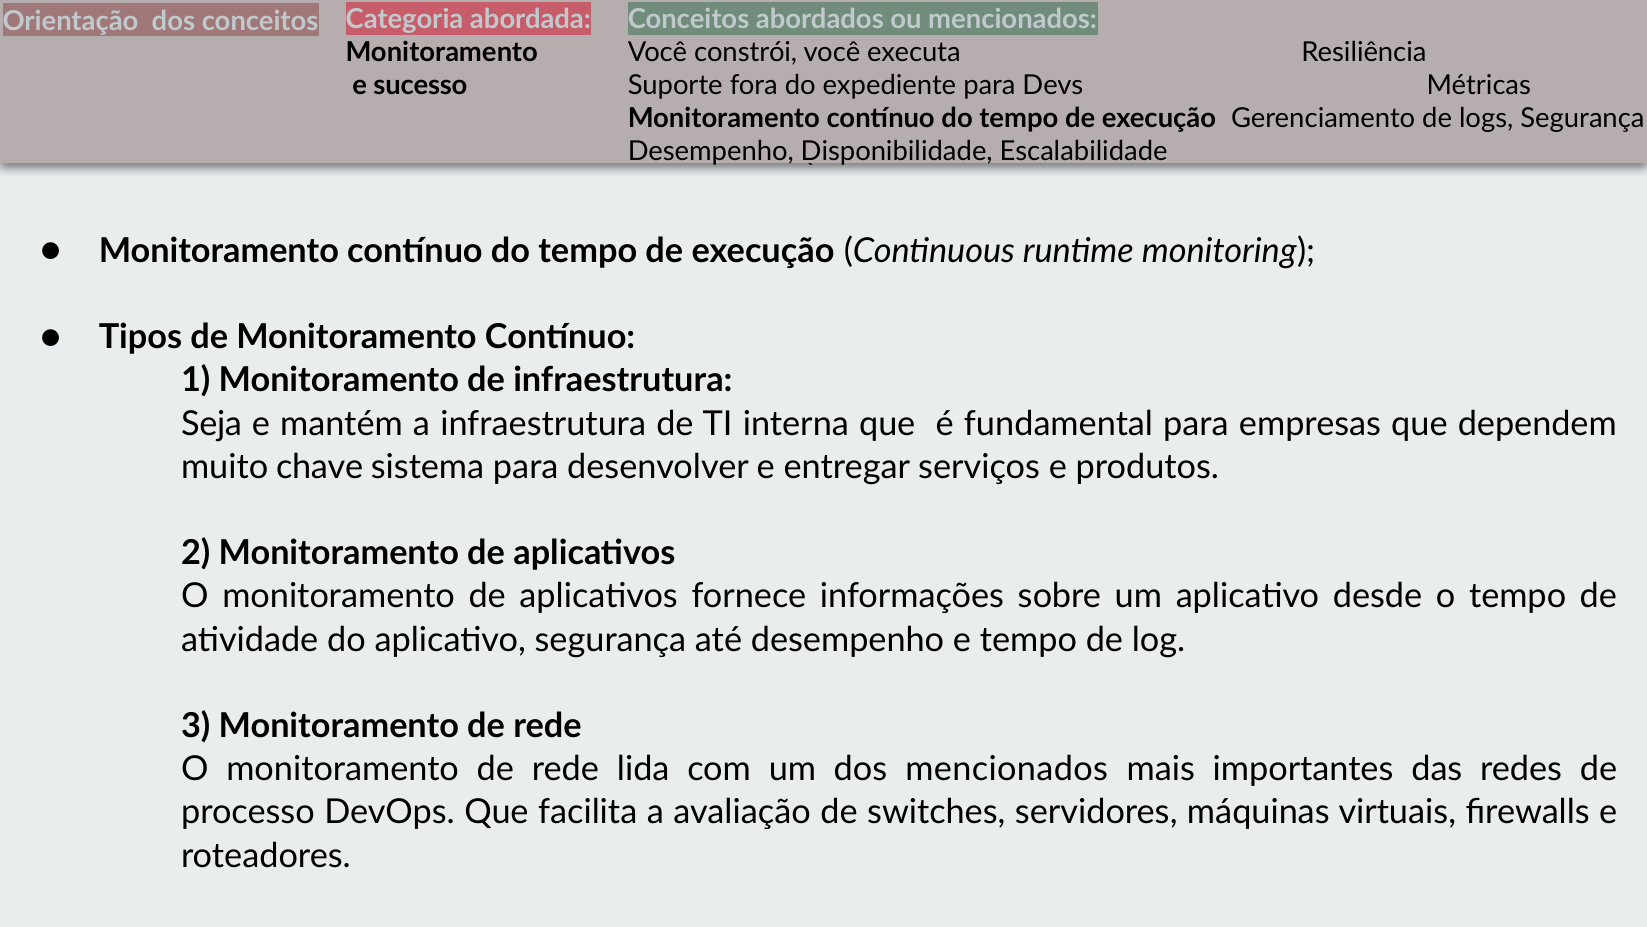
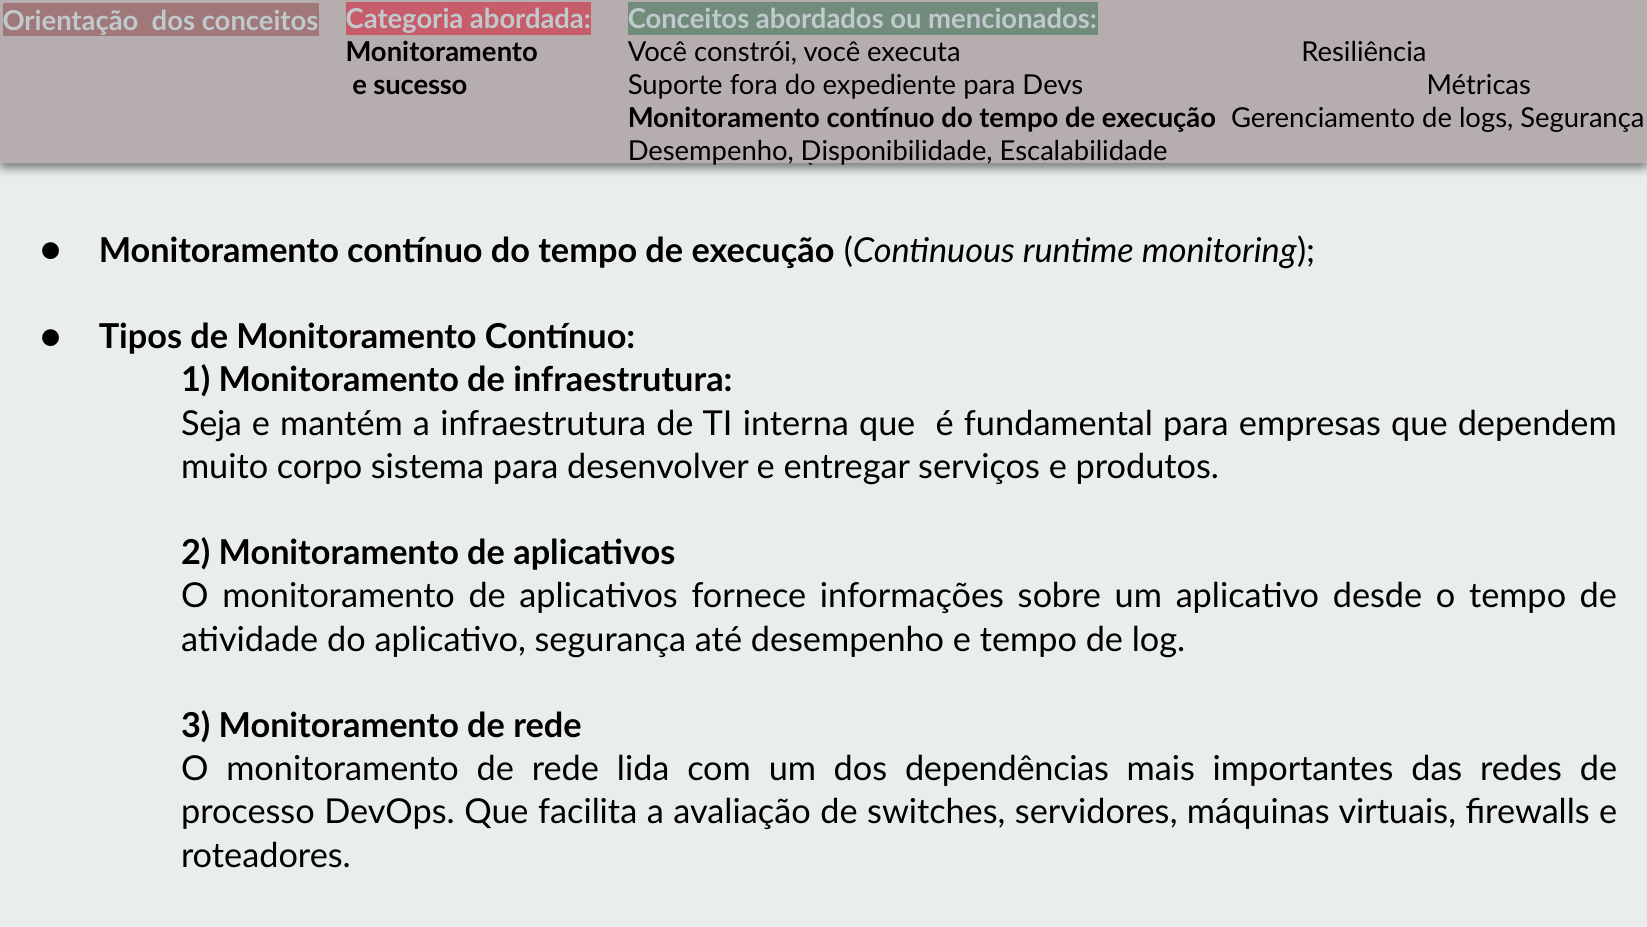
chave: chave -> corpo
dos mencionados: mencionados -> dependências
